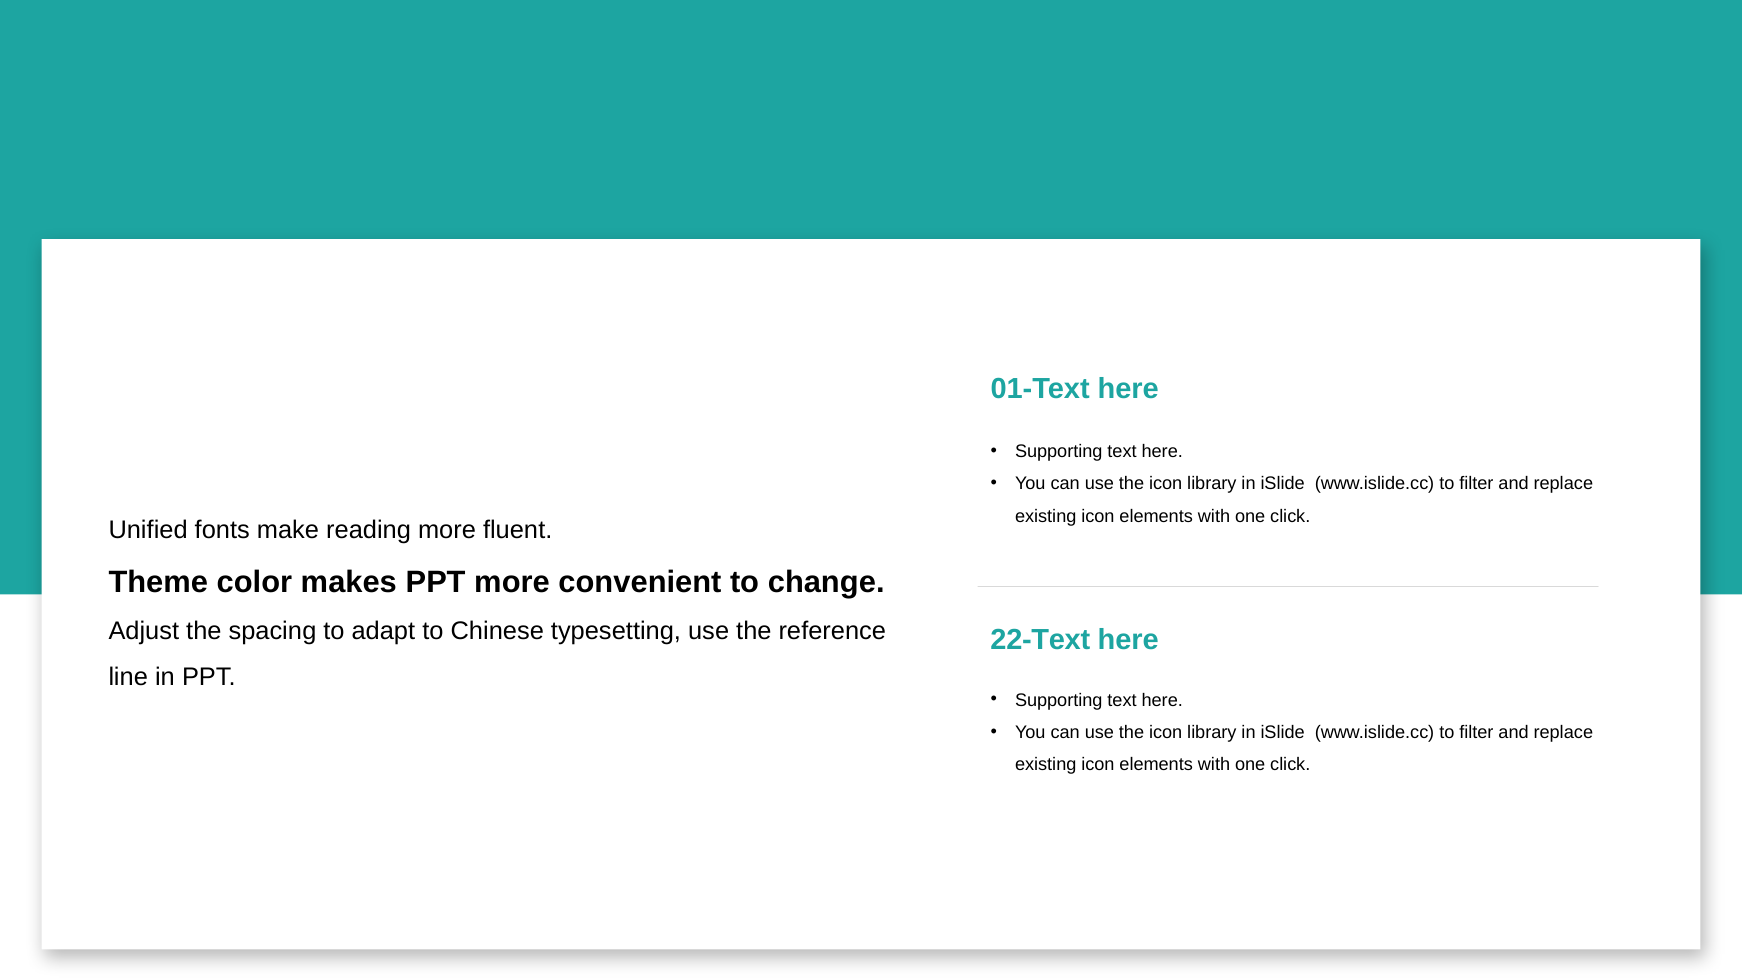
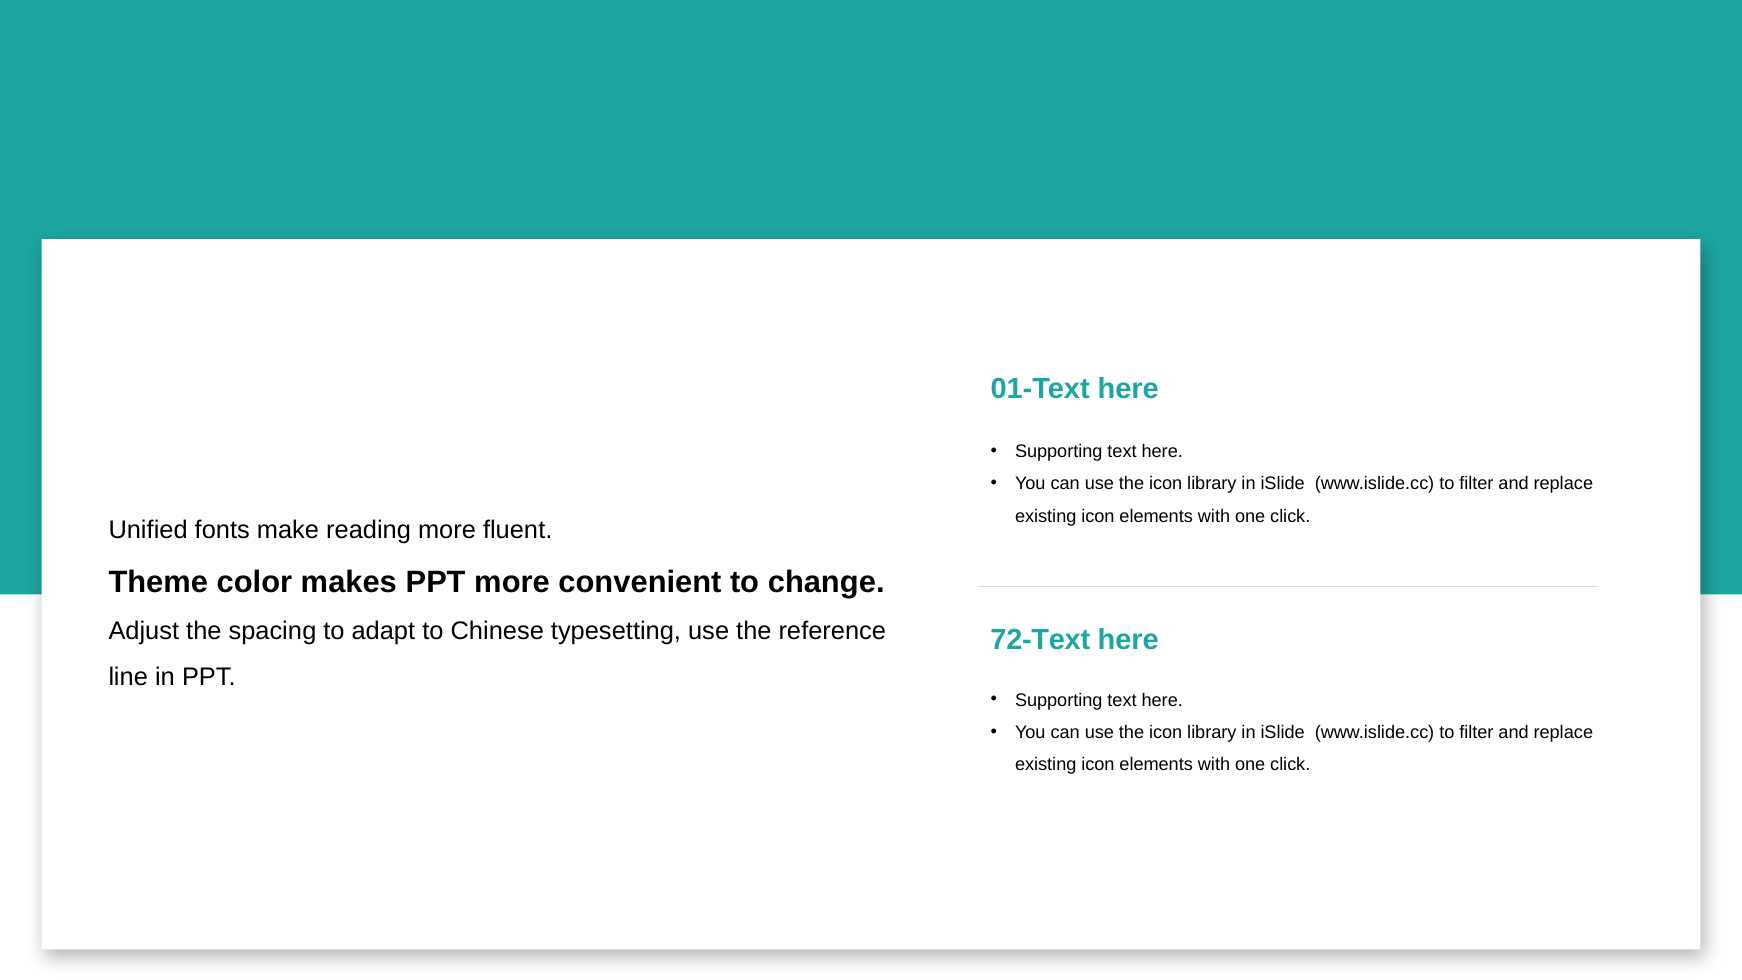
22-Text: 22-Text -> 72-Text
